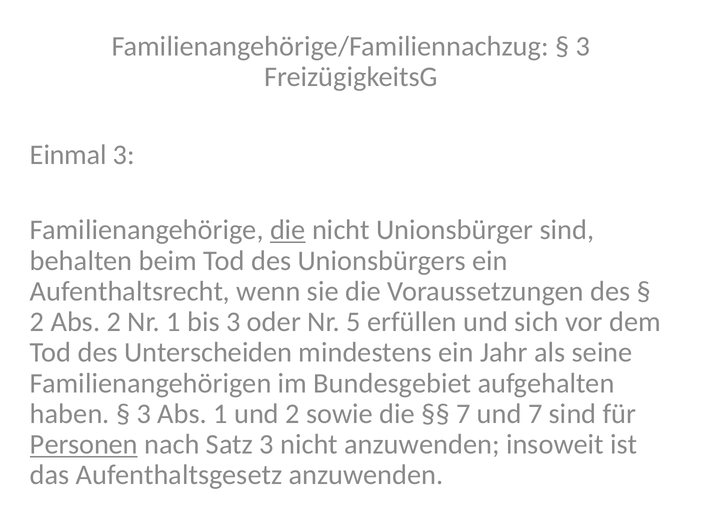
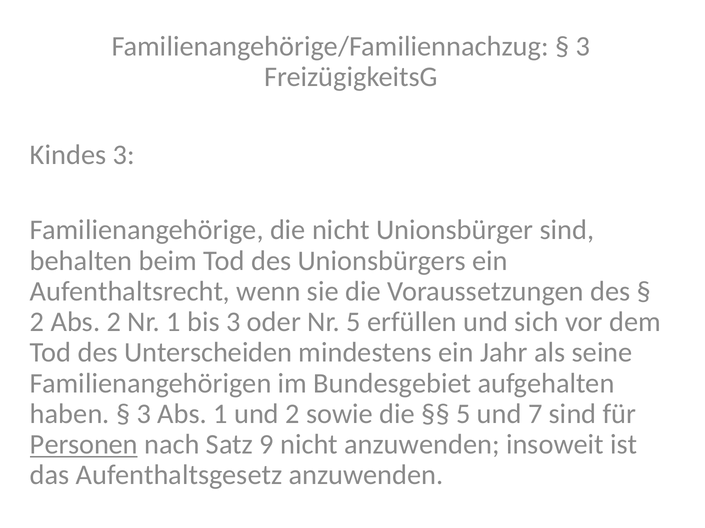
Einmal: Einmal -> Kindes
die at (288, 230) underline: present -> none
7 at (463, 414): 7 -> 5
Satz 3: 3 -> 9
